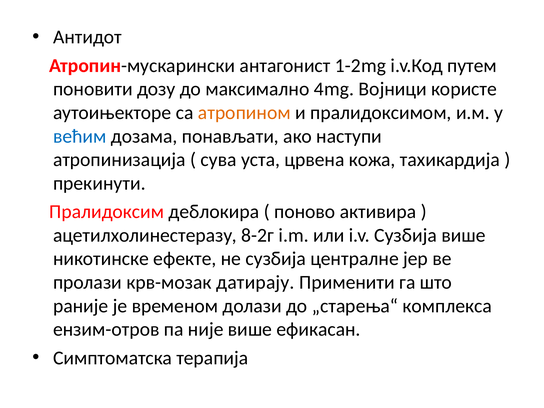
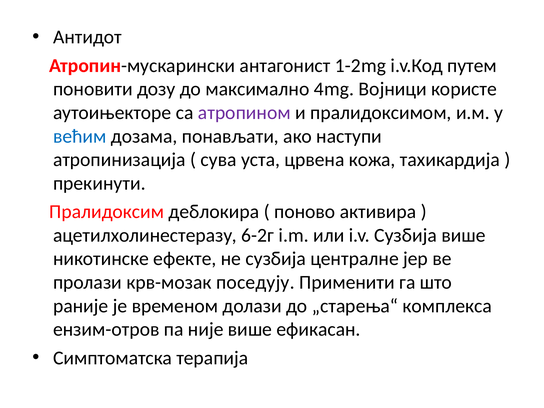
атропином colour: orange -> purple
8-2г: 8-2г -> 6-2г
датирају: датирају -> поседују
